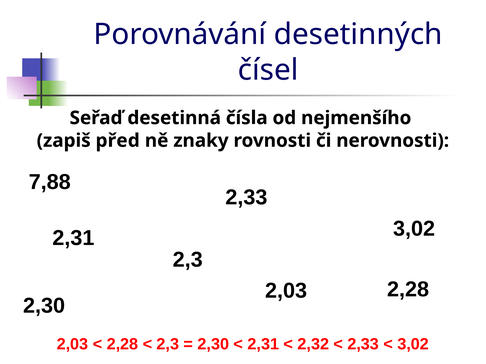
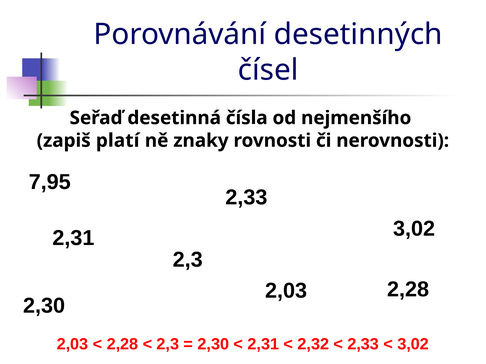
před: před -> platí
7,88: 7,88 -> 7,95
